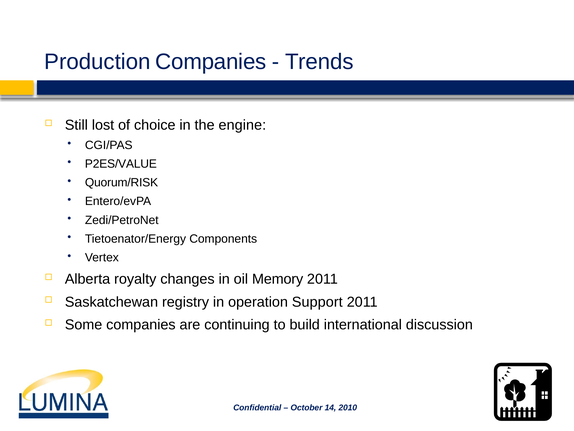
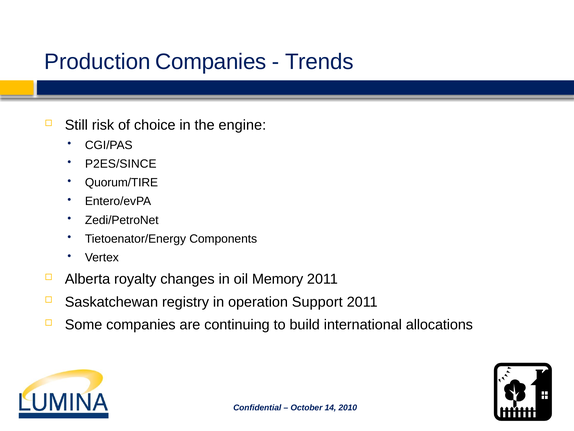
lost: lost -> risk
P2ES/VALUE: P2ES/VALUE -> P2ES/SINCE
Quorum/RISK: Quorum/RISK -> Quorum/TIRE
discussion: discussion -> allocations
